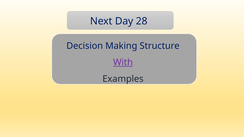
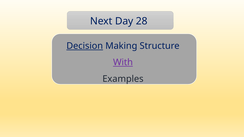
Decision underline: none -> present
